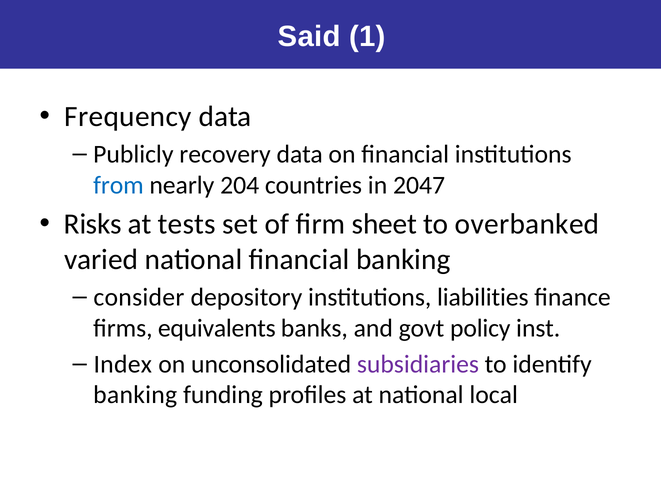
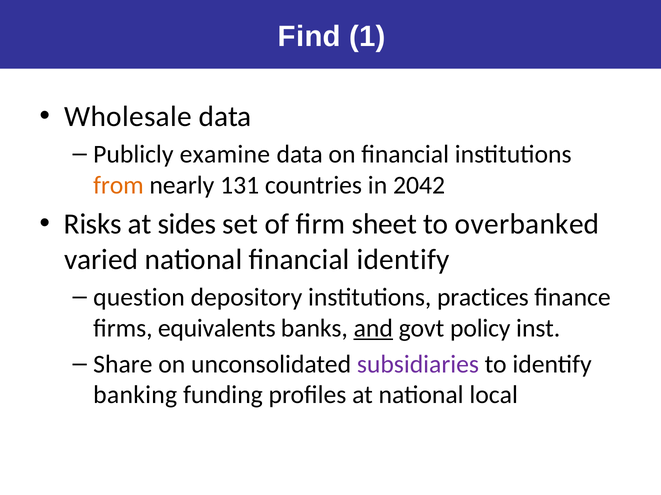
Said: Said -> Find
Frequency: Frequency -> Wholesale
recovery: recovery -> examine
from colour: blue -> orange
204: 204 -> 131
2047: 2047 -> 2042
tests: tests -> sides
financial banking: banking -> identify
consider: consider -> question
liabilities: liabilities -> practices
and underline: none -> present
Index: Index -> Share
